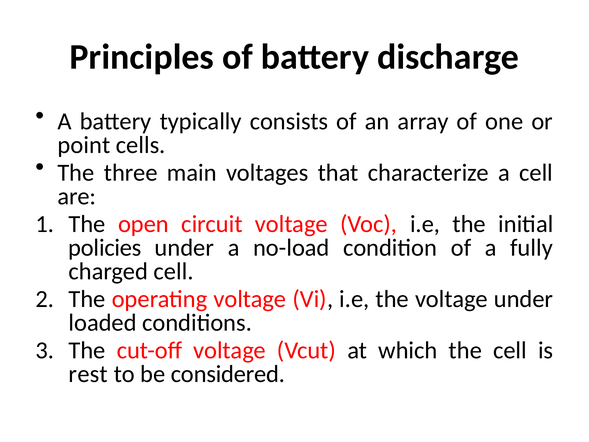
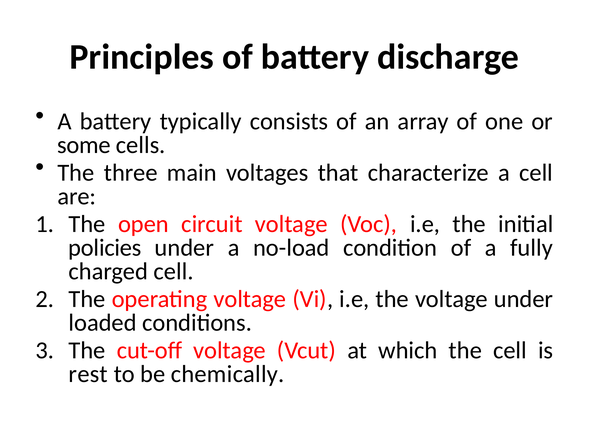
point: point -> some
considered: considered -> chemically
